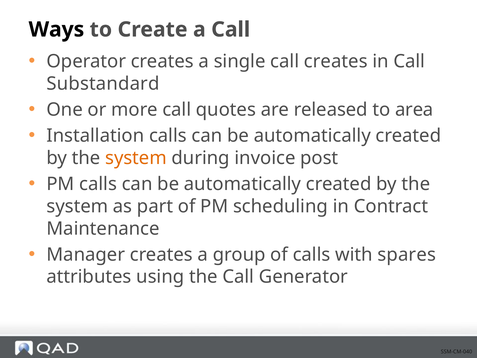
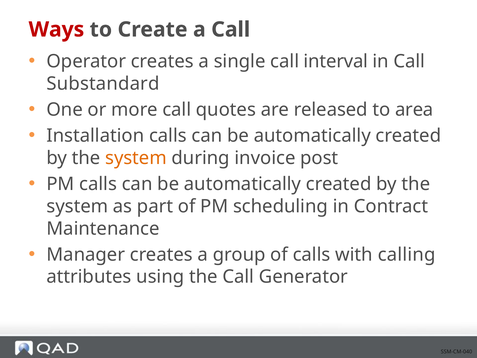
Ways colour: black -> red
call creates: creates -> interval
spares: spares -> calling
